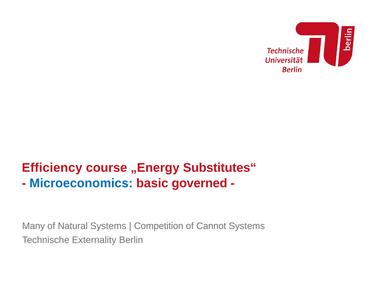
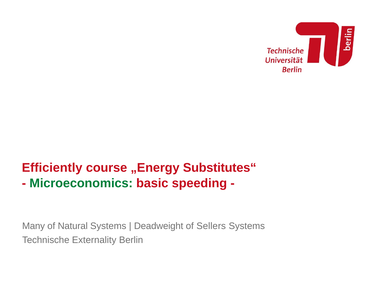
Efficiency: Efficiency -> Efficiently
Microeconomics colour: blue -> green
governed: governed -> speeding
Competition: Competition -> Deadweight
Cannot: Cannot -> Sellers
